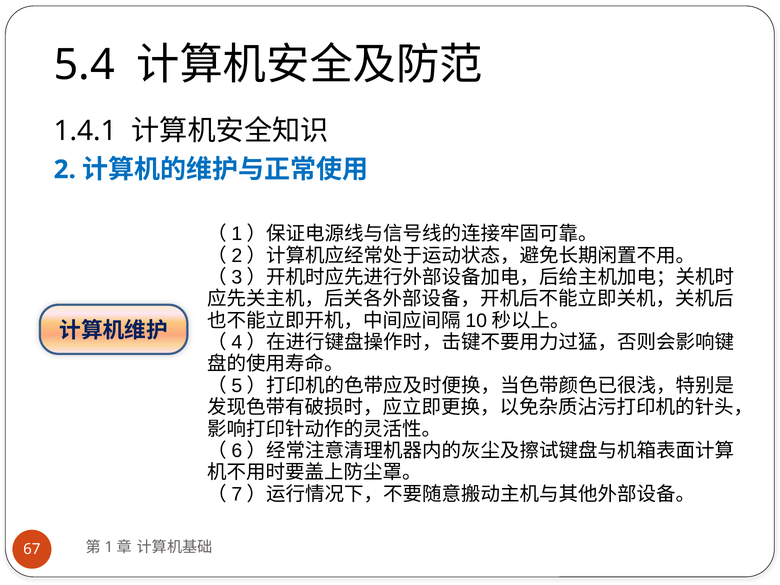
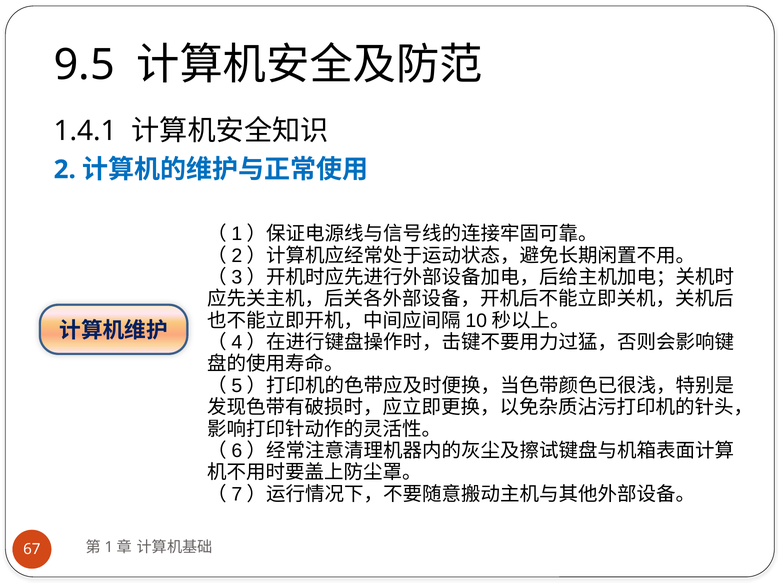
5.4: 5.4 -> 9.5
